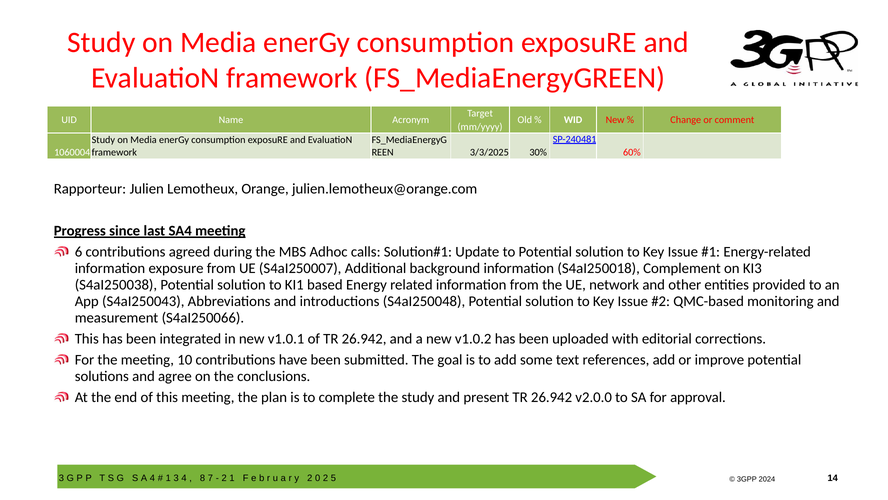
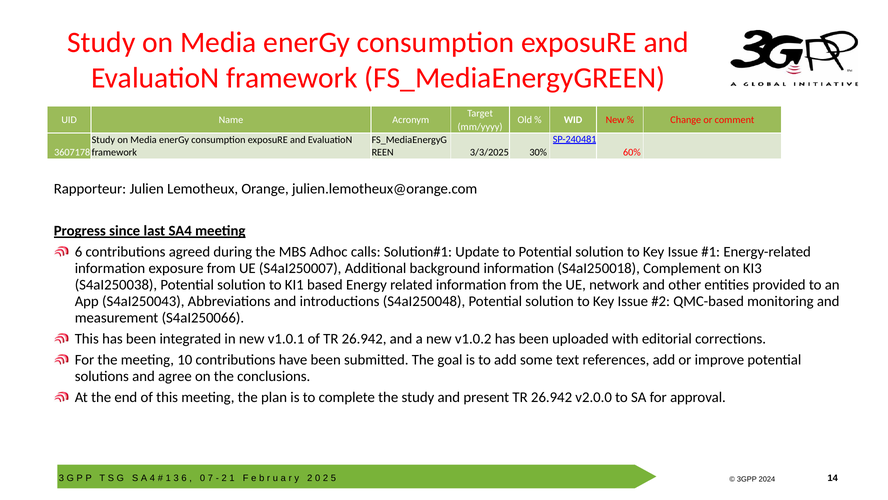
1060004: 1060004 -> 3607178
4 at (184, 478): 4 -> 6
8 at (203, 478): 8 -> 0
